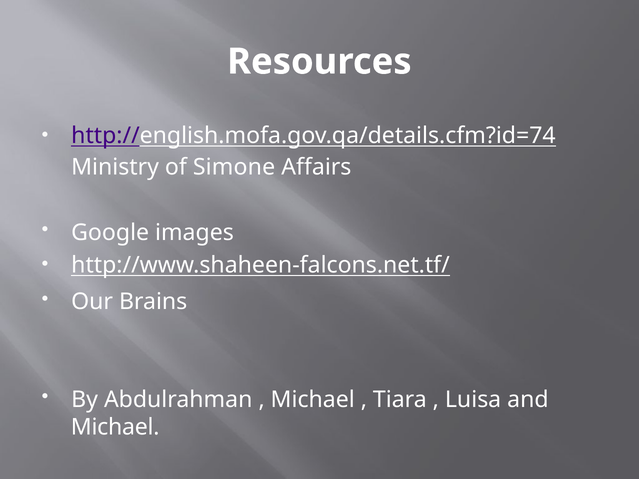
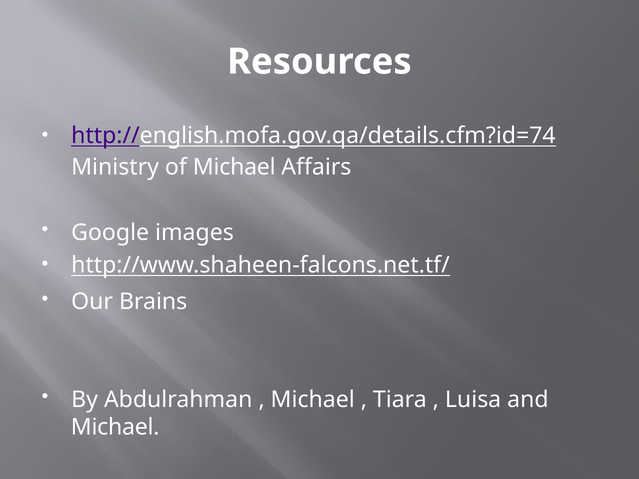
of Simone: Simone -> Michael
